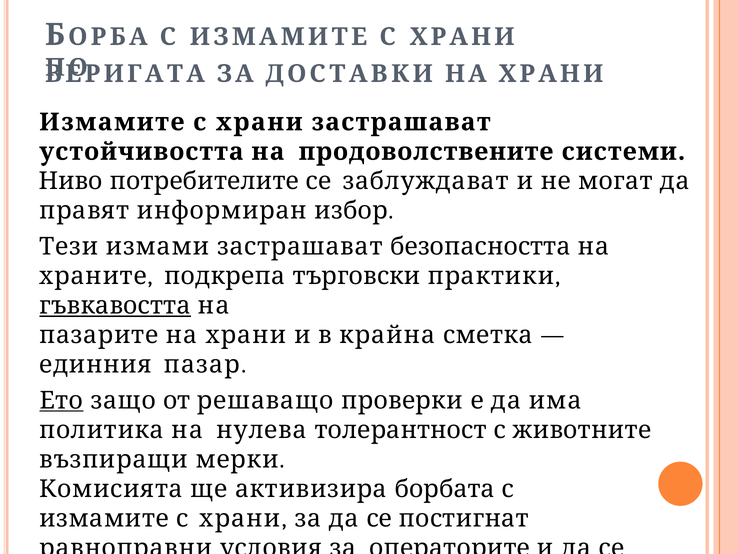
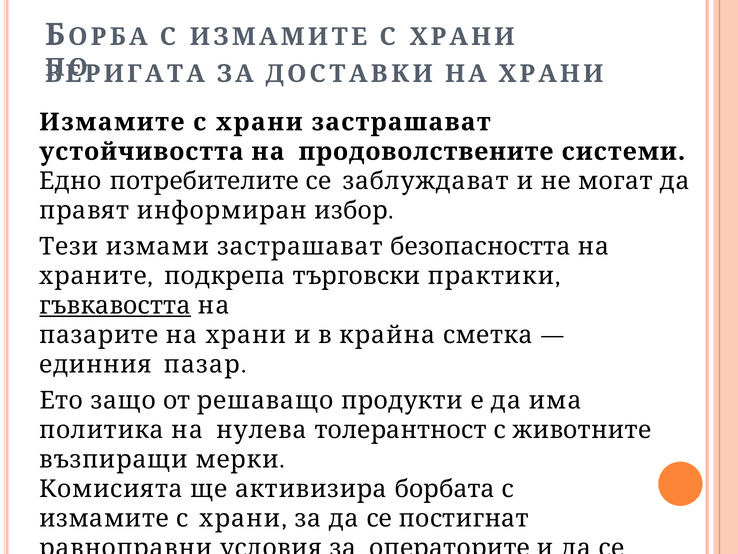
Ниво: Ниво -> Едно
Ето underline: present -> none
проверки: проверки -> продукти
